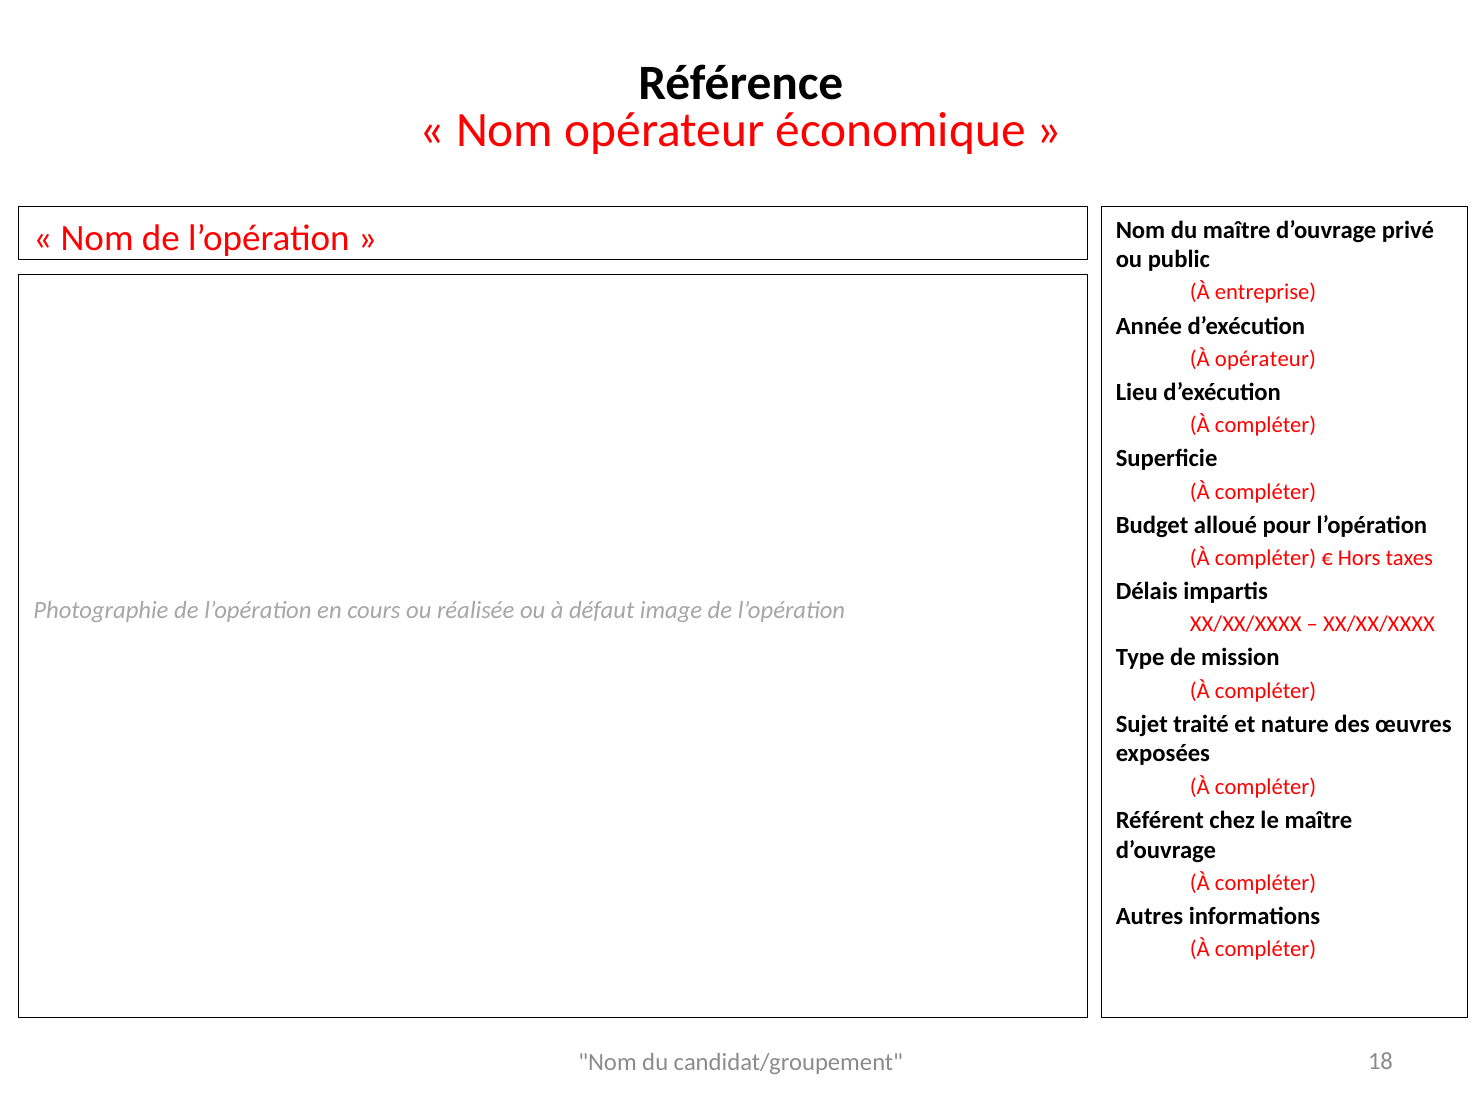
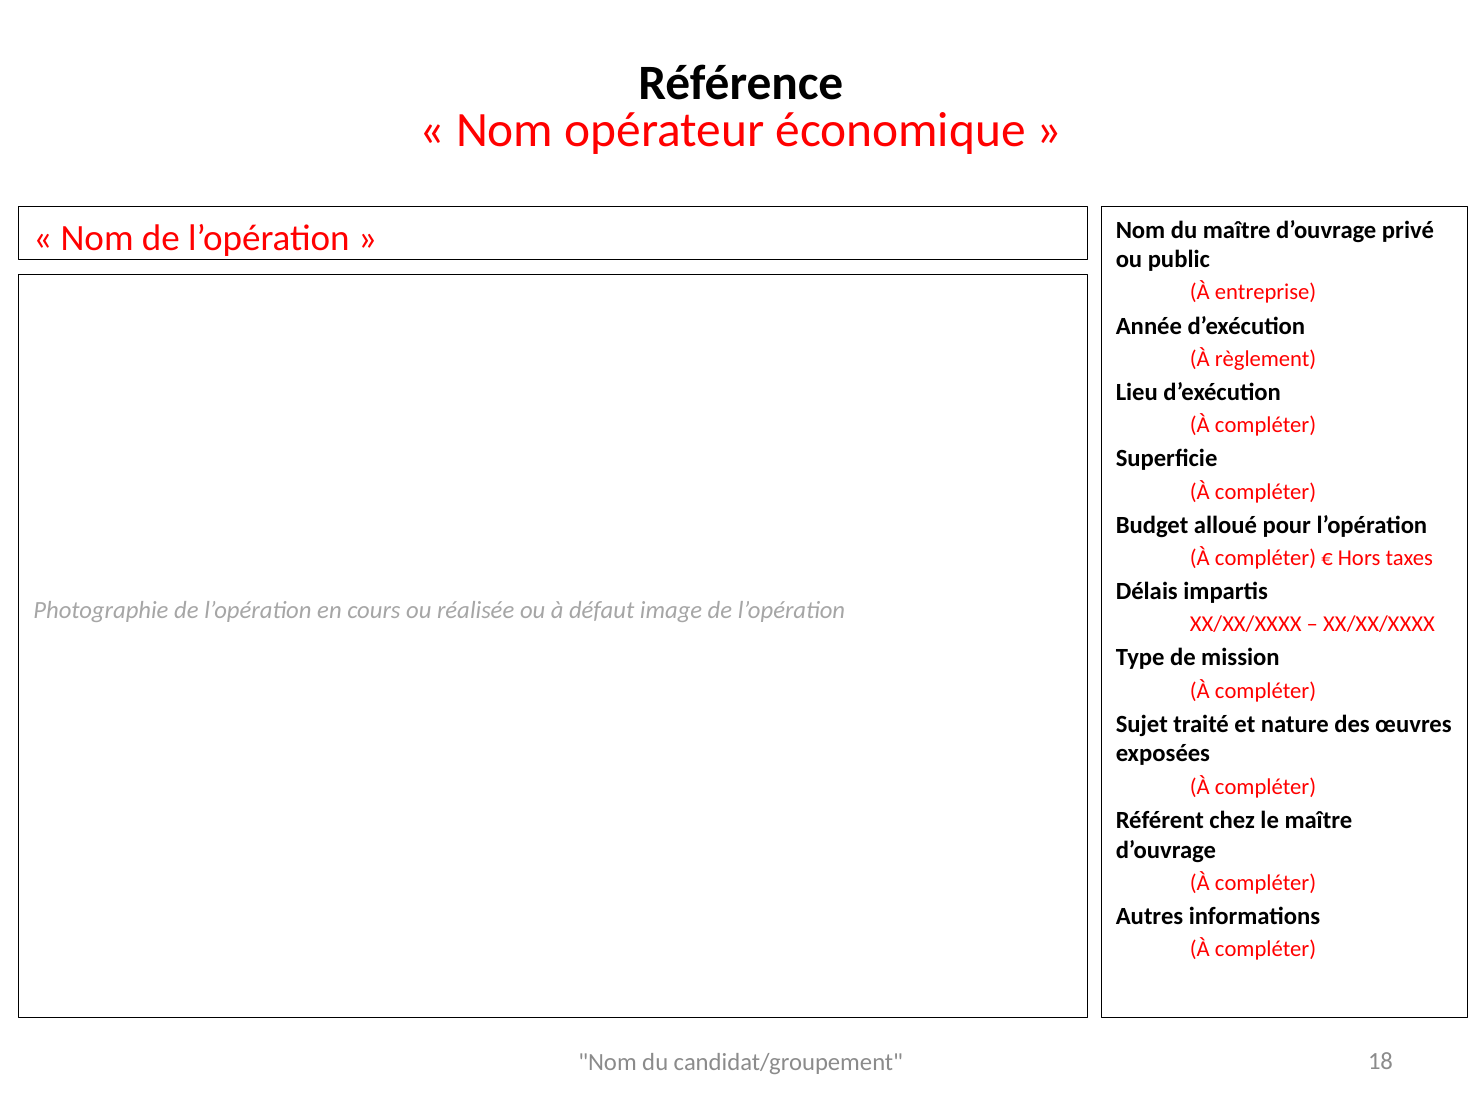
À opérateur: opérateur -> règlement
